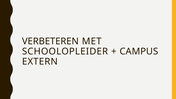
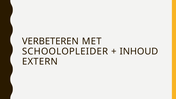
CAMPUS: CAMPUS -> INHOUD
